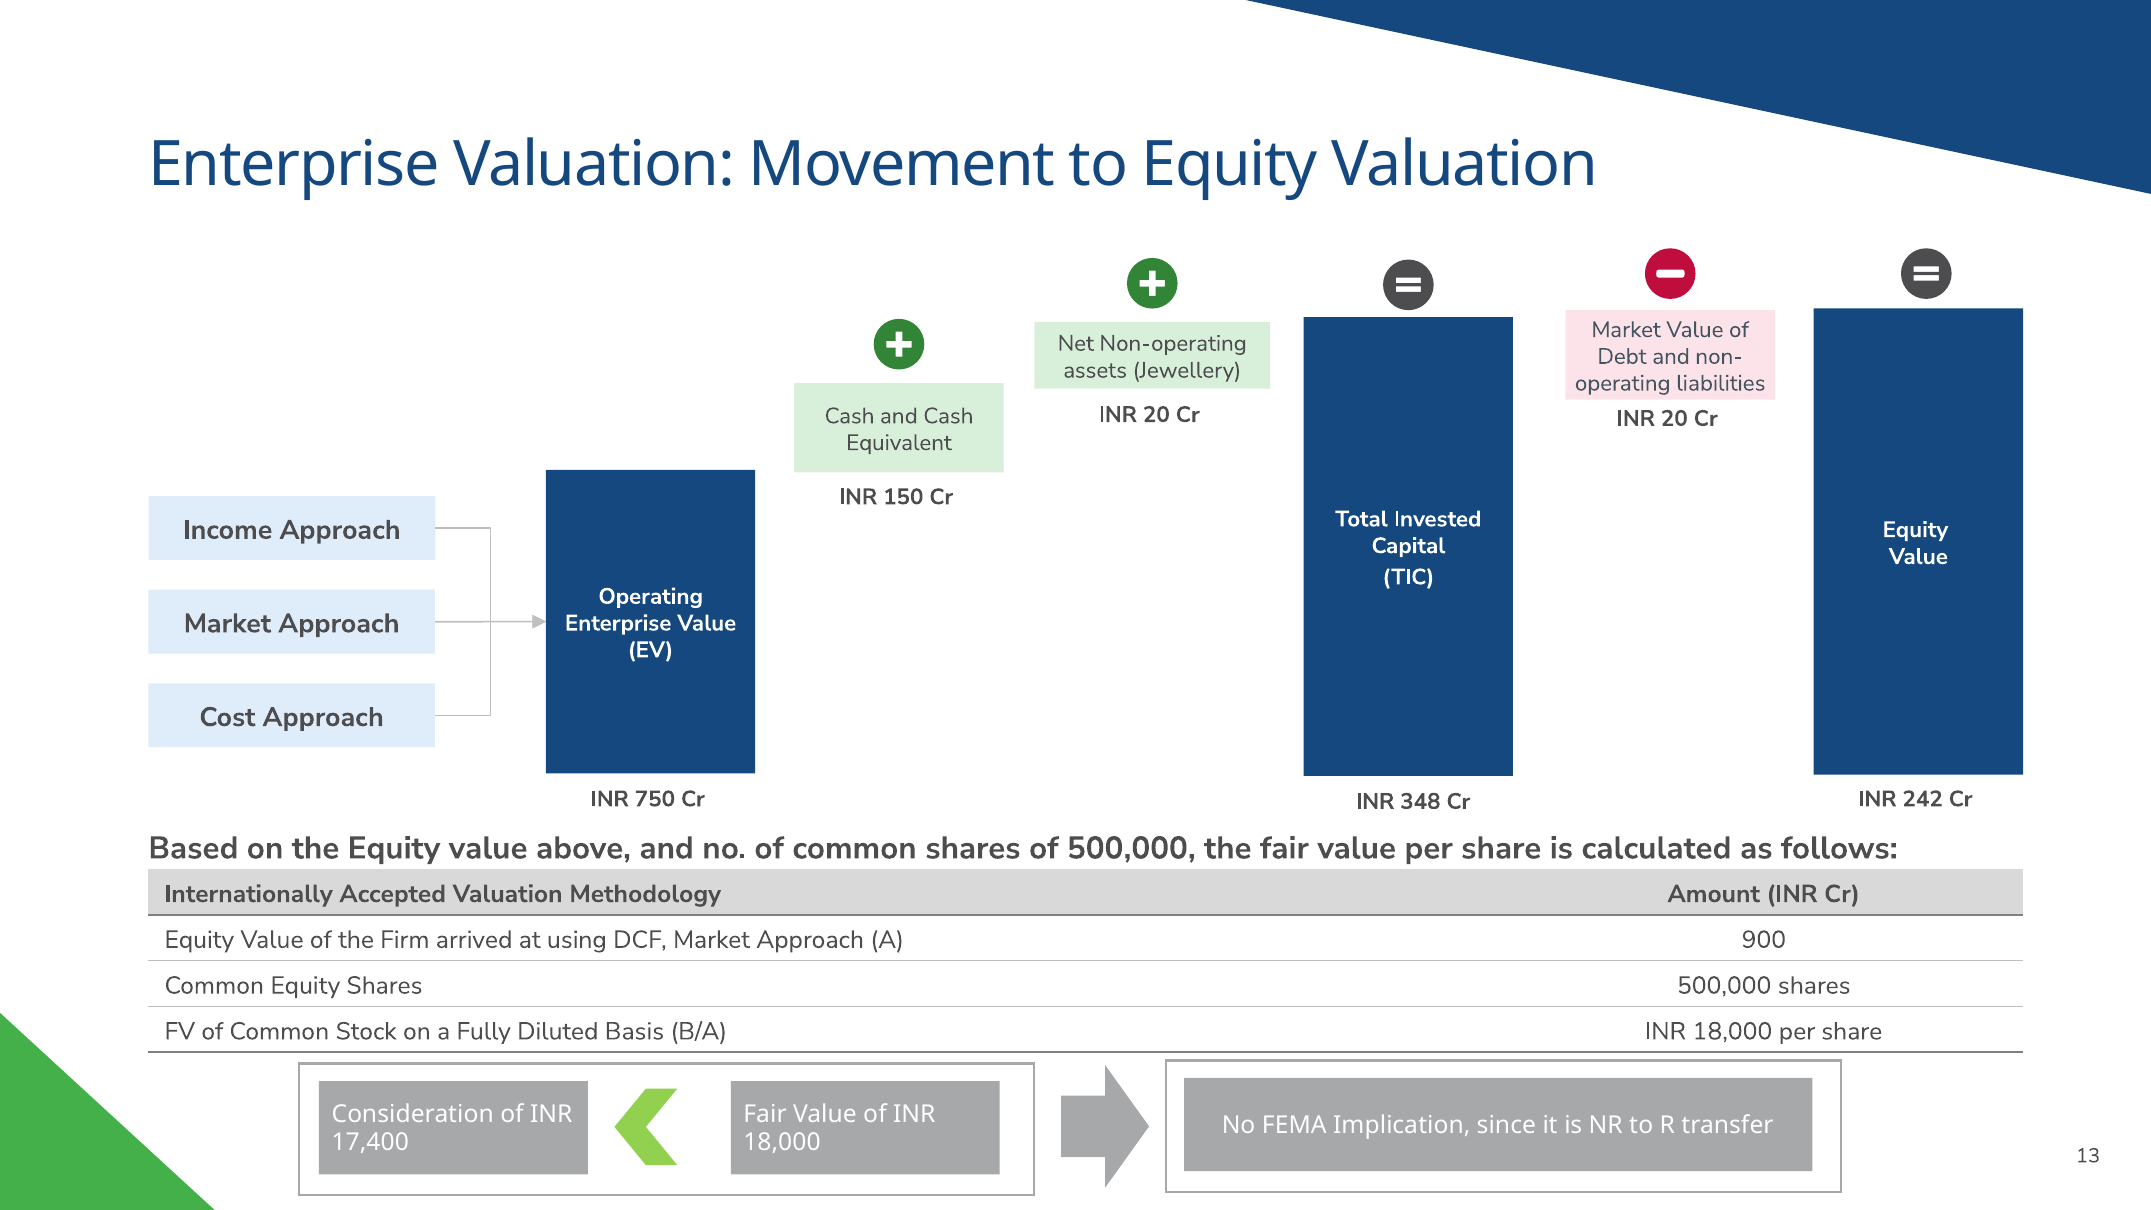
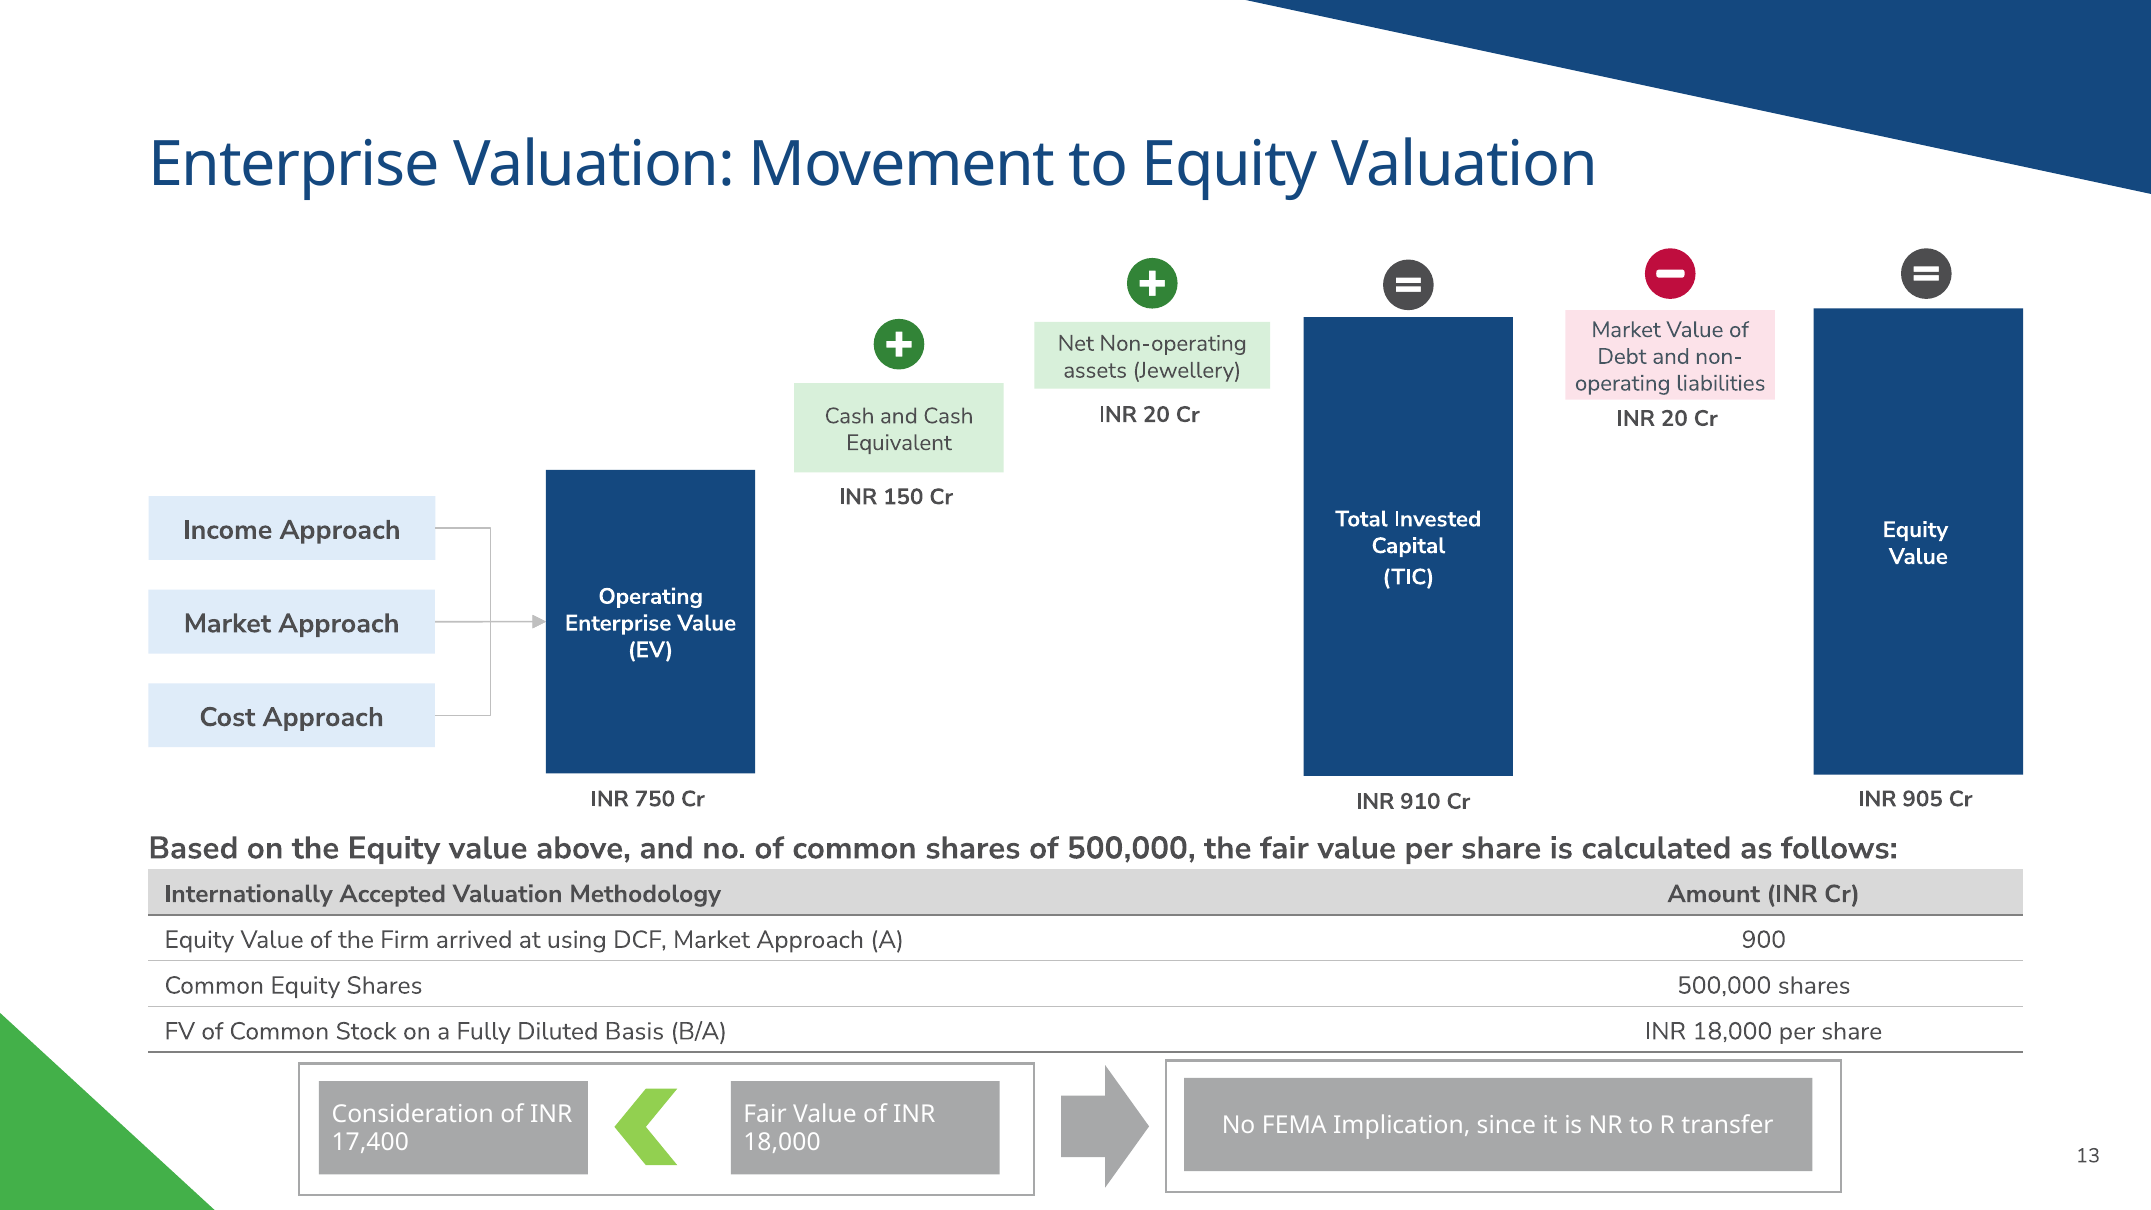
242: 242 -> 905
348: 348 -> 910
